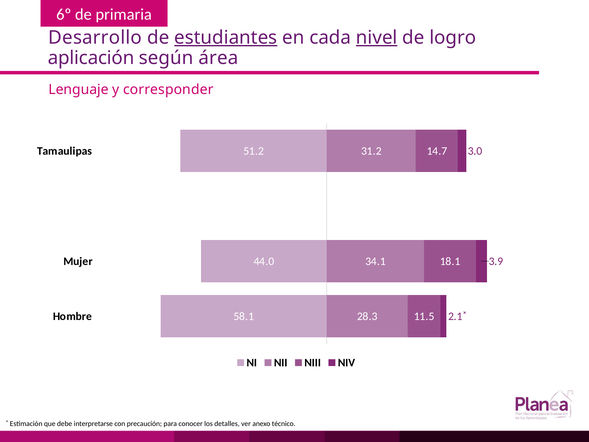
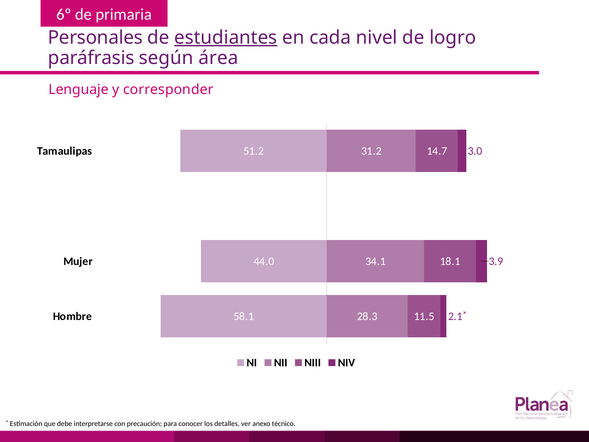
Desarrollo: Desarrollo -> Personales
nivel underline: present -> none
aplicación: aplicación -> paráfrasis
